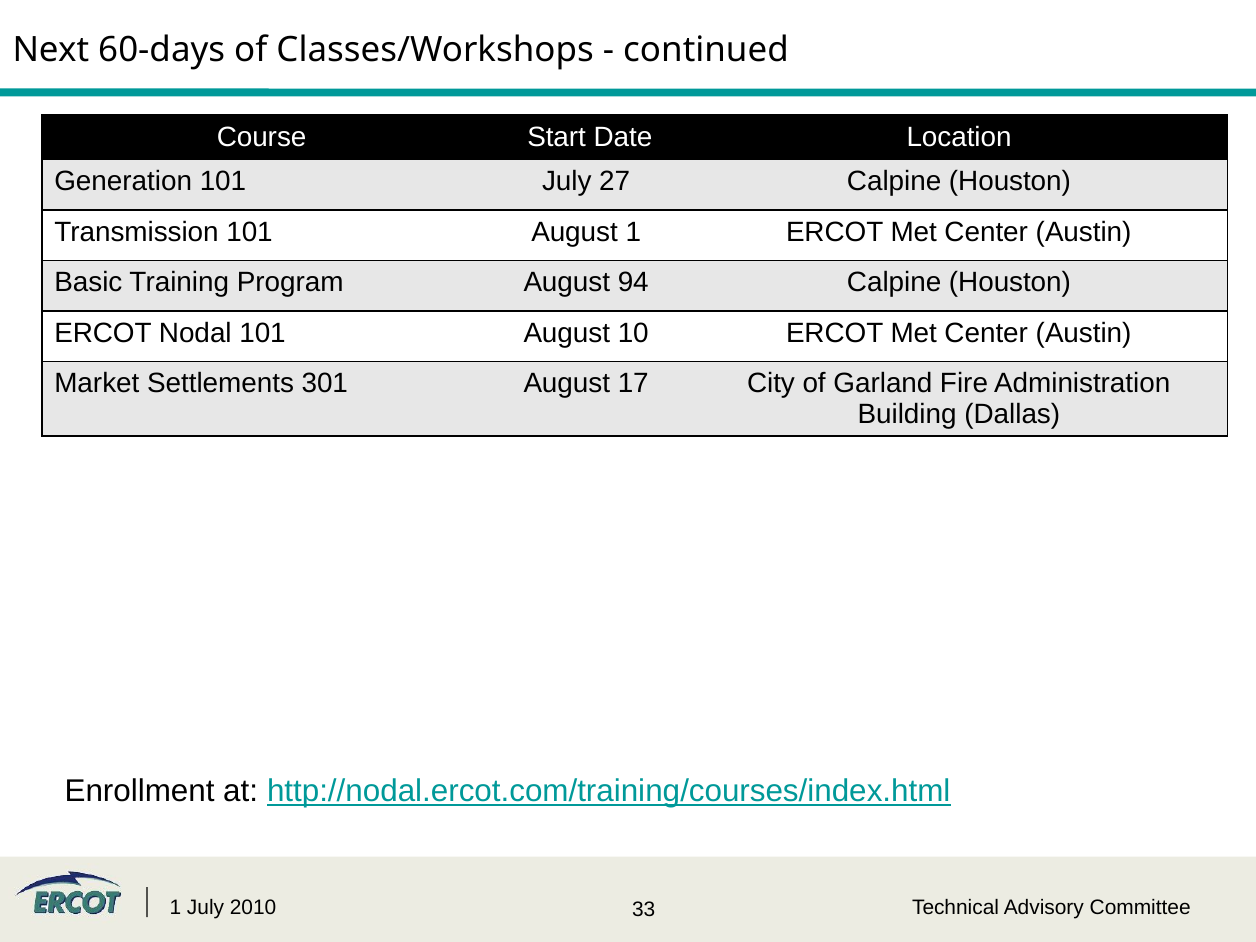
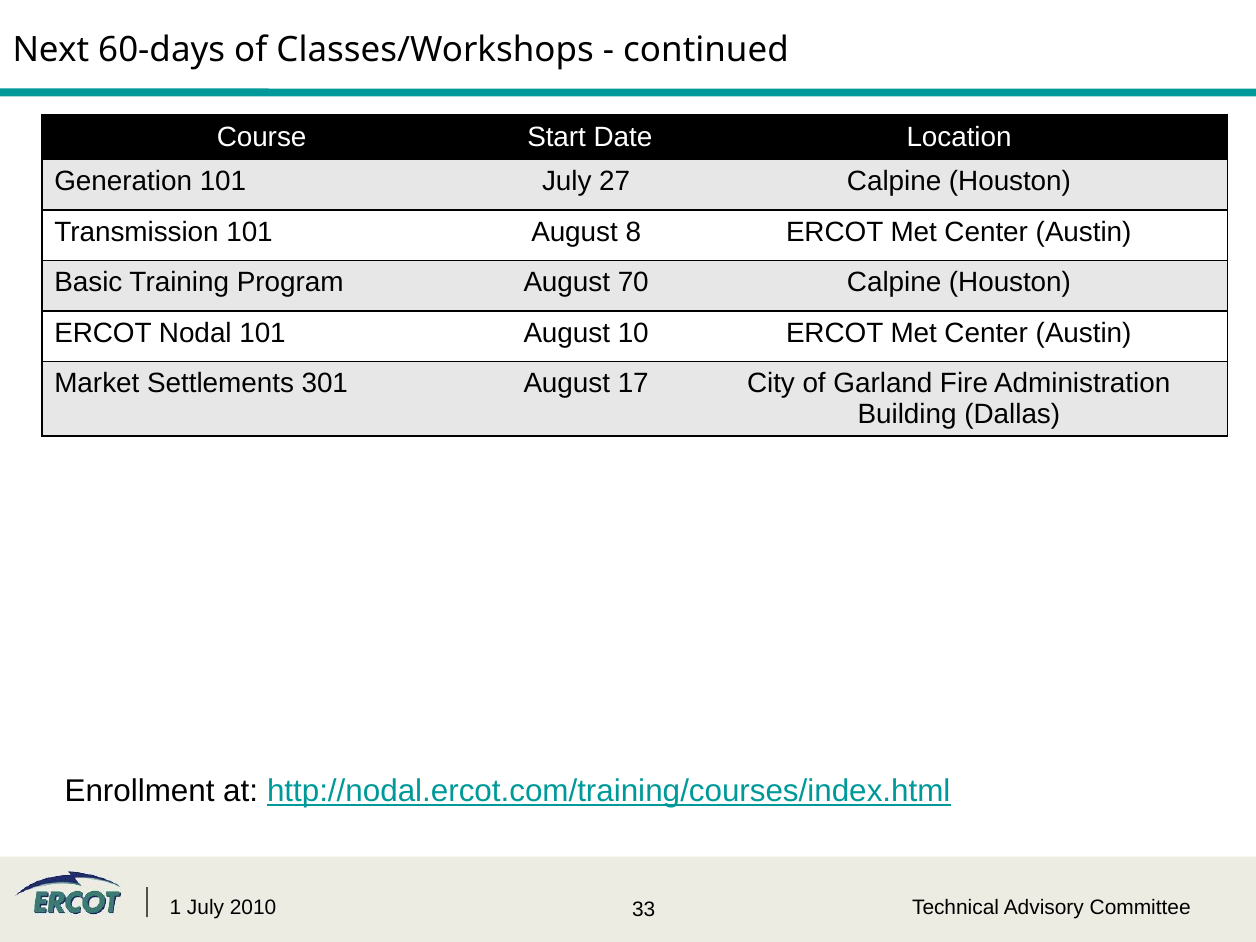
August 1: 1 -> 8
94: 94 -> 70
